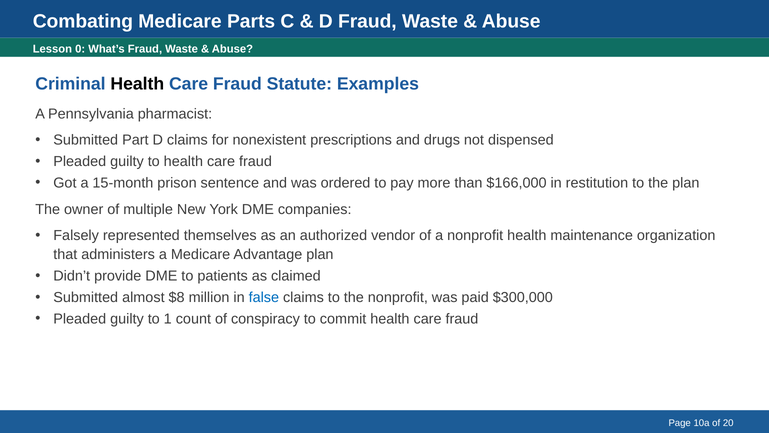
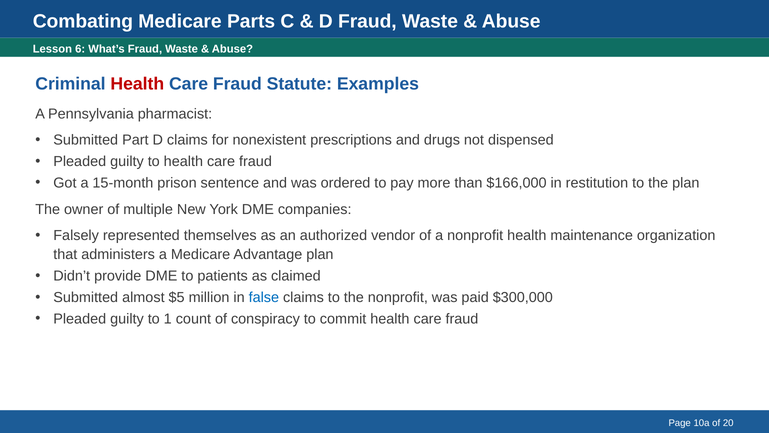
0: 0 -> 6
Health at (137, 84) colour: black -> red
$8: $8 -> $5
